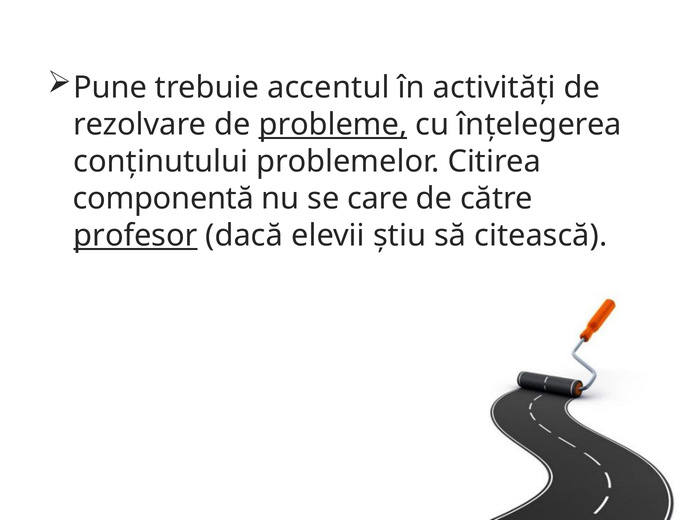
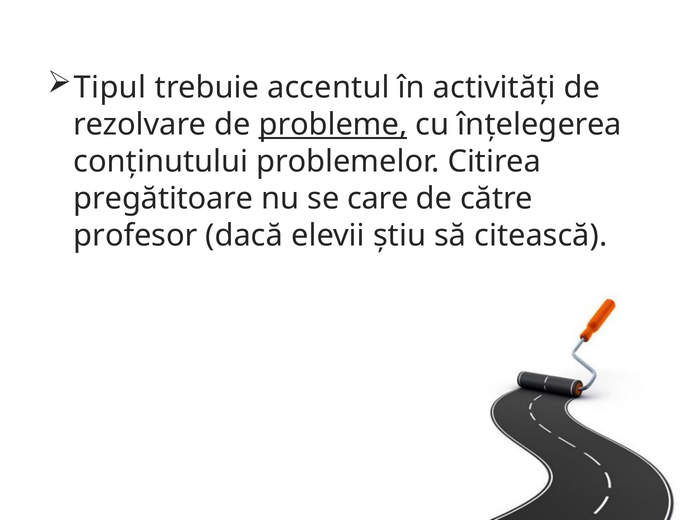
Pune: Pune -> Tipul
componentă: componentă -> pregătitoare
profesor underline: present -> none
